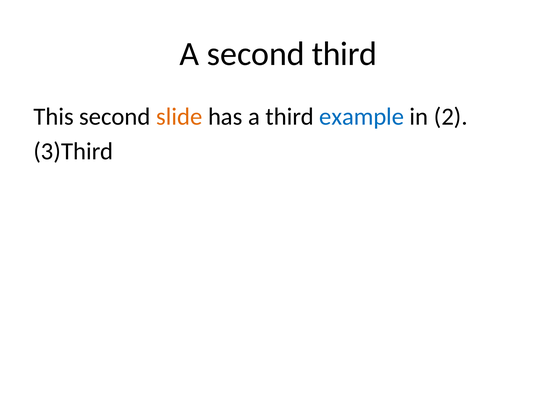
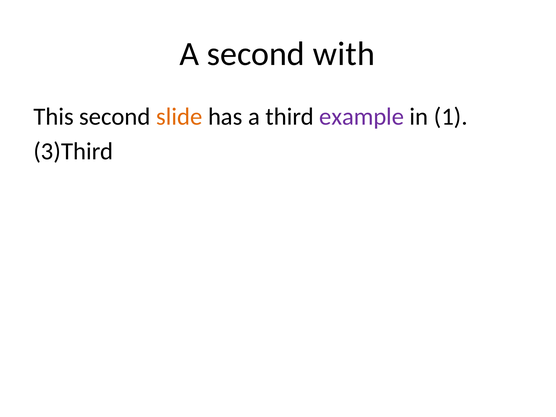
second third: third -> with
example colour: blue -> purple
2: 2 -> 1
